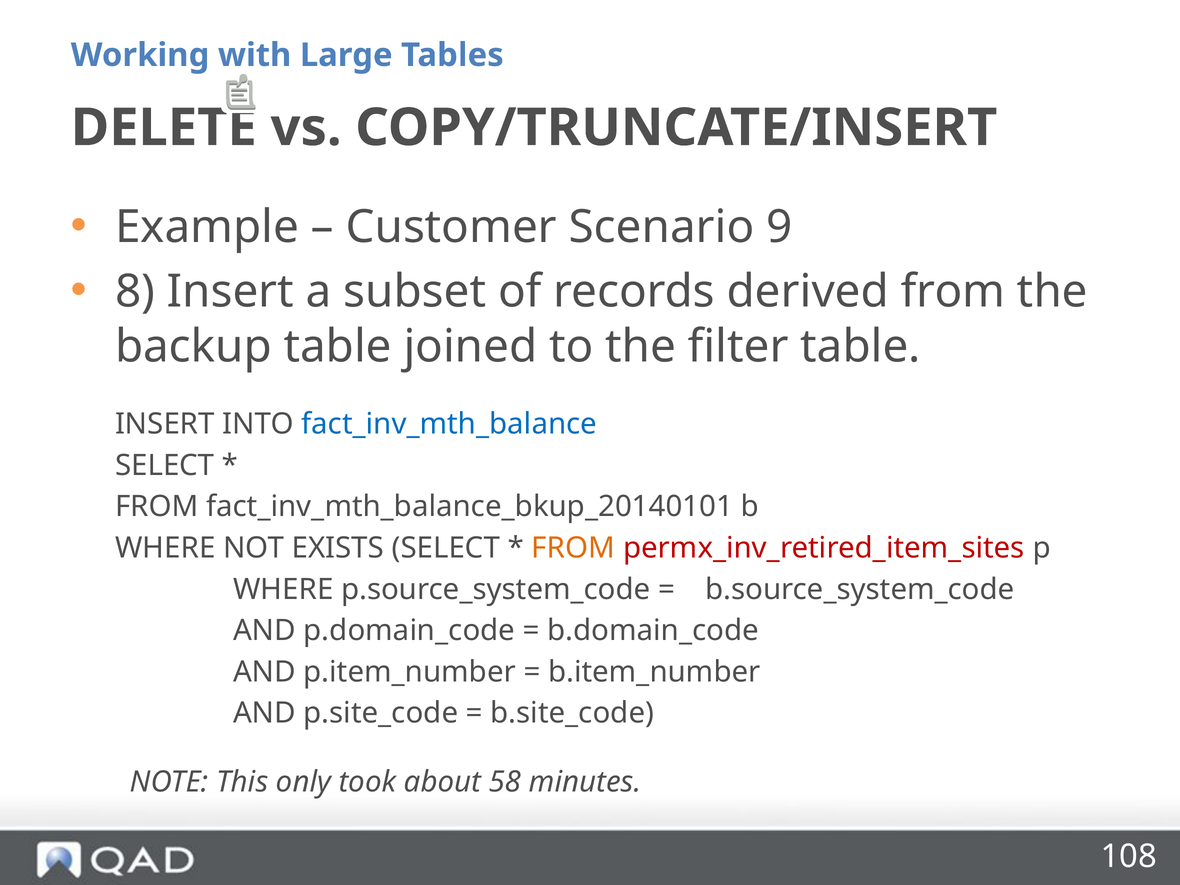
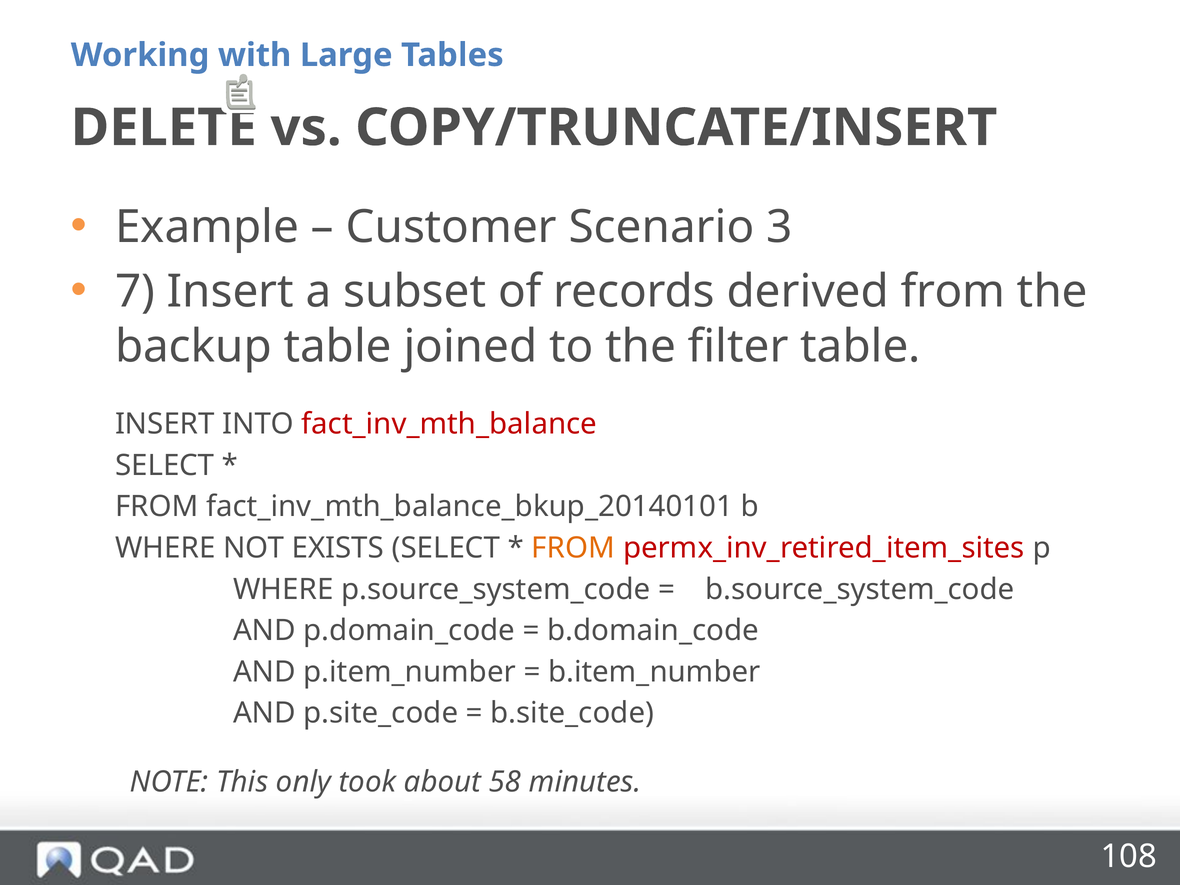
9: 9 -> 3
8: 8 -> 7
fact_inv_mth_balance colour: blue -> red
